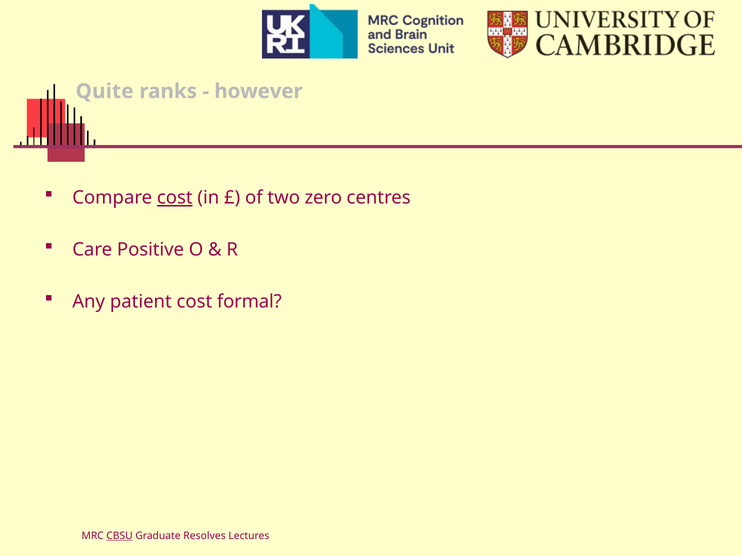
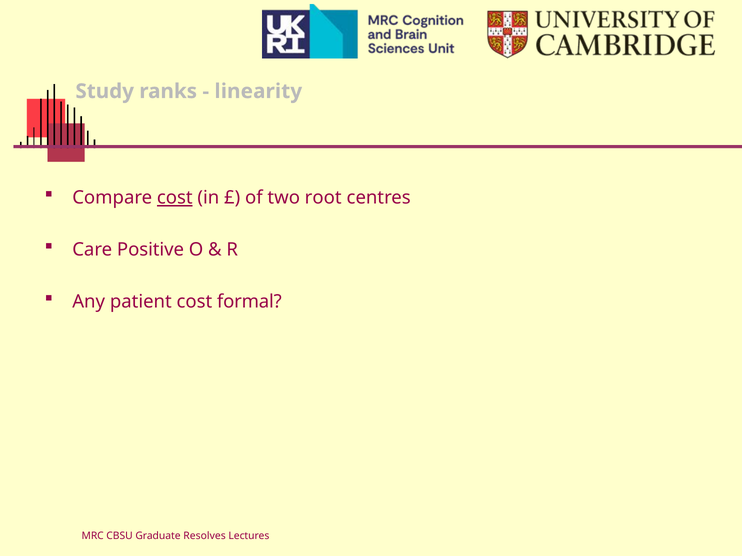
Quite: Quite -> Study
however: however -> linearity
zero: zero -> root
CBSU underline: present -> none
